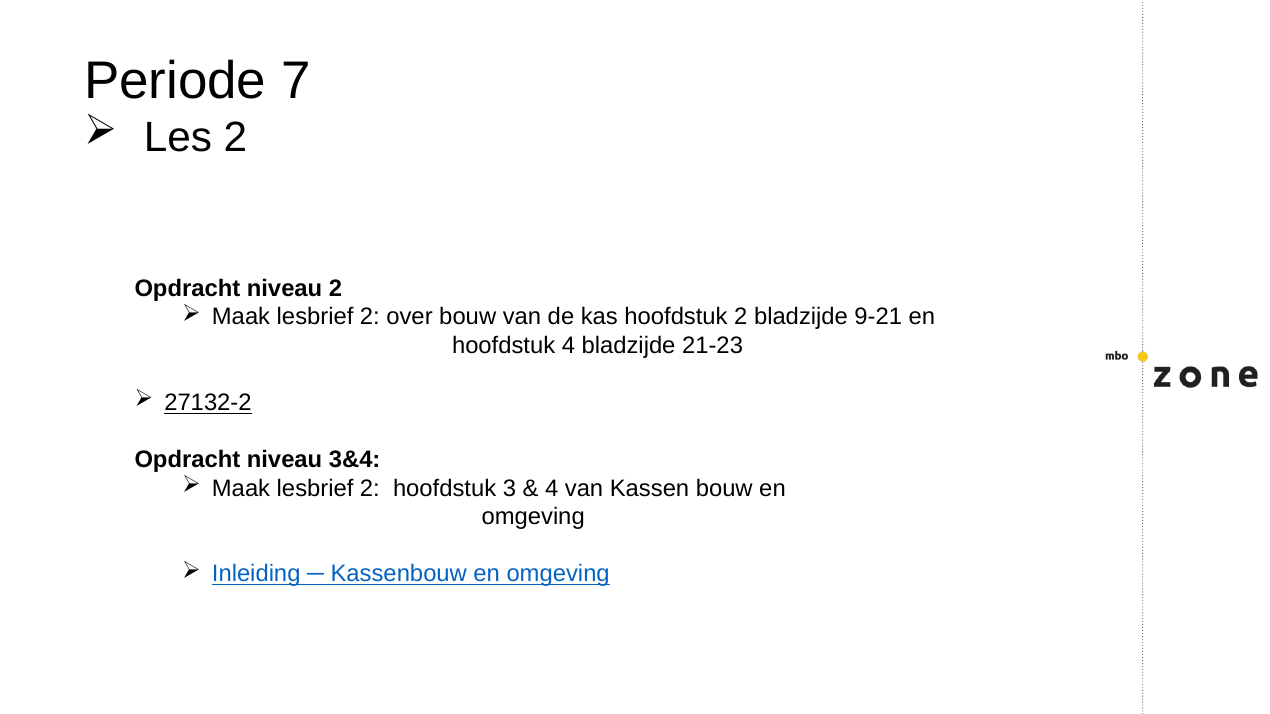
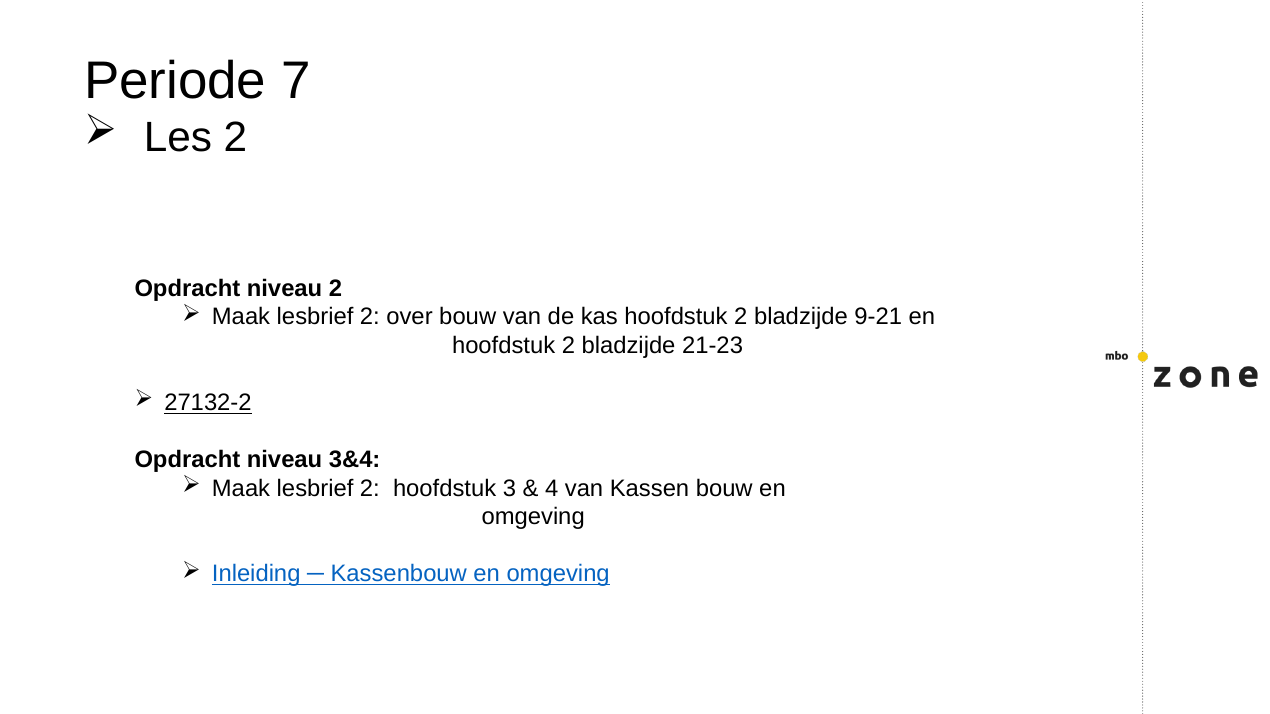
4 at (568, 346): 4 -> 2
